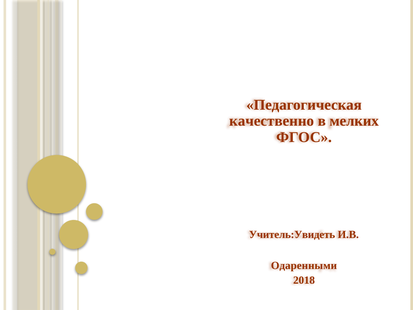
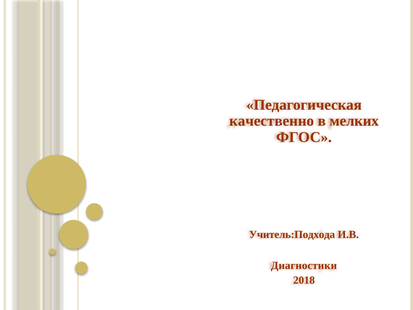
Учитель:Увидеть: Учитель:Увидеть -> Учитель:Подхода
Одаренными: Одаренными -> Диагностики
